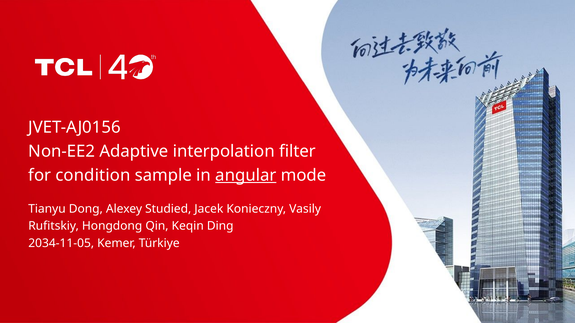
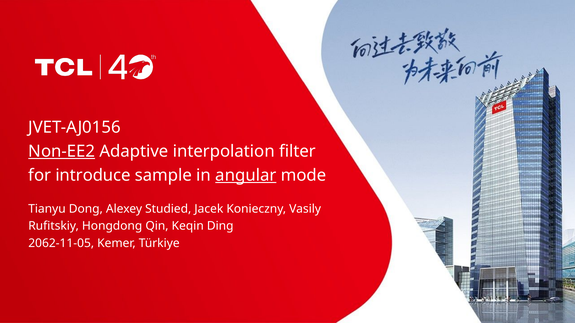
Non-EE2 underline: none -> present
condition: condition -> introduce
2034-11-05: 2034-11-05 -> 2062-11-05
